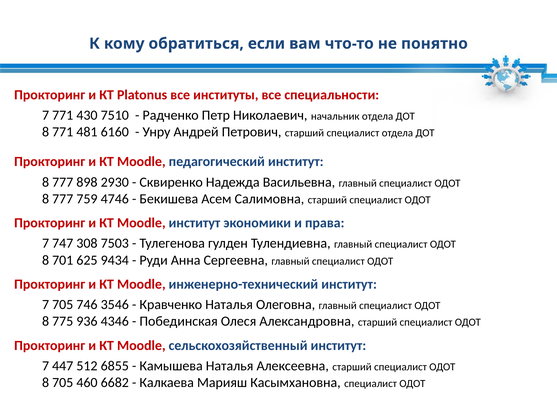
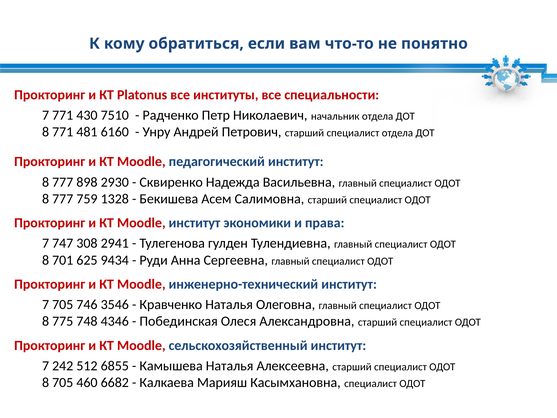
4746: 4746 -> 1328
7503: 7503 -> 2941
936: 936 -> 748
447: 447 -> 242
